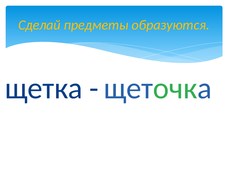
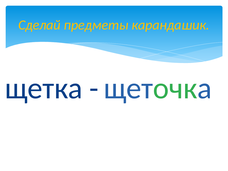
образуются: образуются -> карандашик
